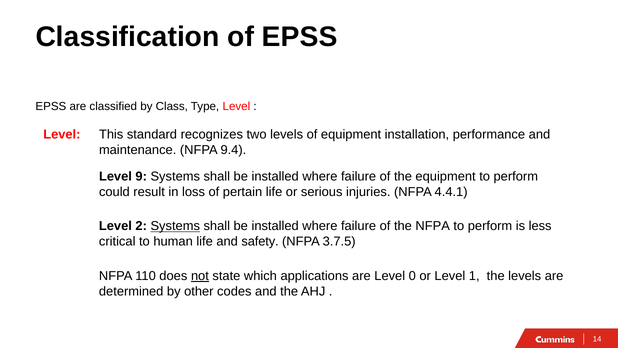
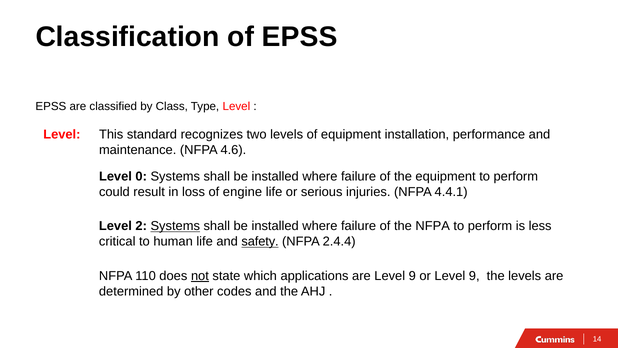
9.4: 9.4 -> 4.6
9: 9 -> 0
pertain: pertain -> engine
safety underline: none -> present
3.7.5: 3.7.5 -> 2.4.4
are Level 0: 0 -> 9
or Level 1: 1 -> 9
